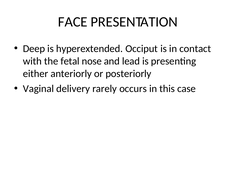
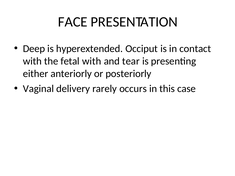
fetal nose: nose -> with
lead: lead -> tear
